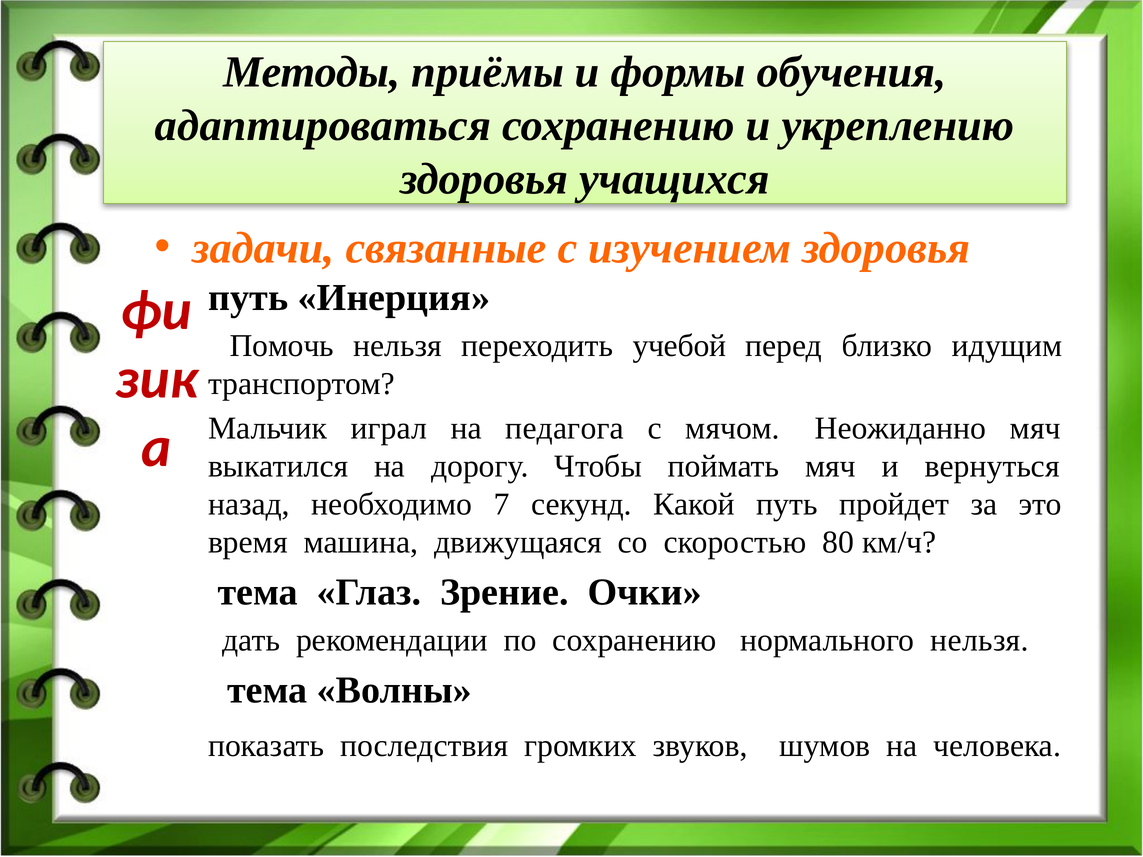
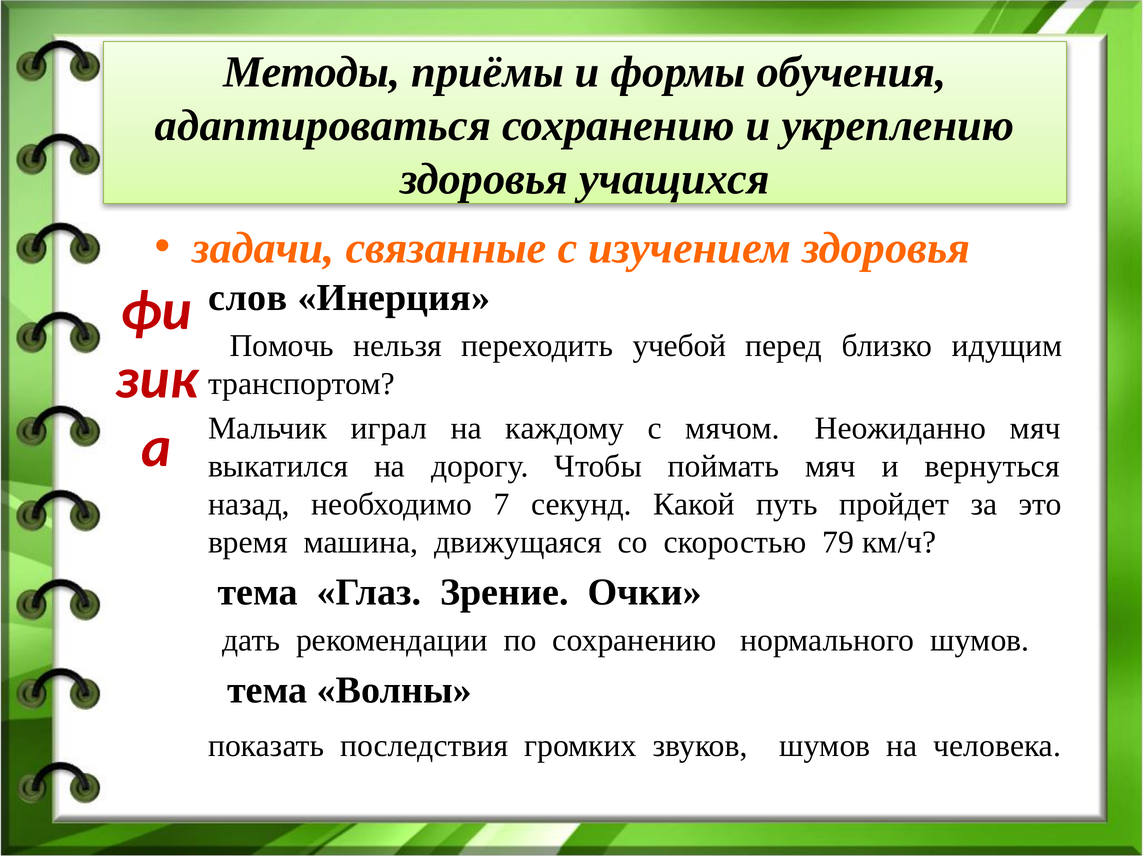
путь at (248, 298): путь -> слов
педагога: педагога -> каждому
80: 80 -> 79
нормального нельзя: нельзя -> шумов
